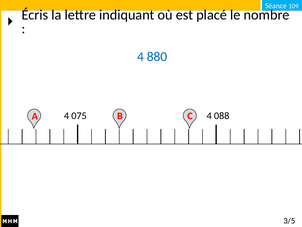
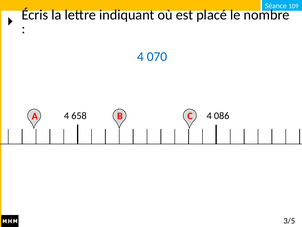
880: 880 -> 070
075: 075 -> 658
088: 088 -> 086
